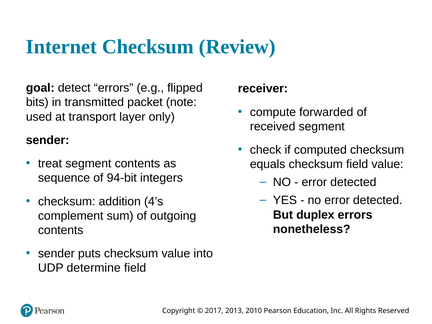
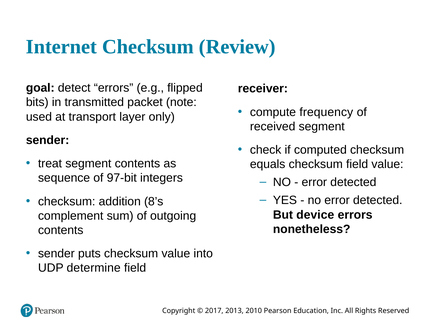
forwarded: forwarded -> frequency
94-bit: 94-bit -> 97-bit
4’s: 4’s -> 8’s
duplex: duplex -> device
